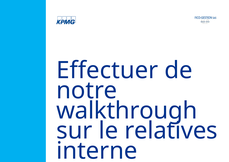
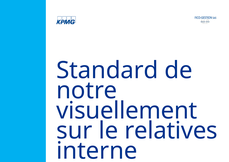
Effectuer: Effectuer -> Standard
walkthrough: walkthrough -> visuellement
